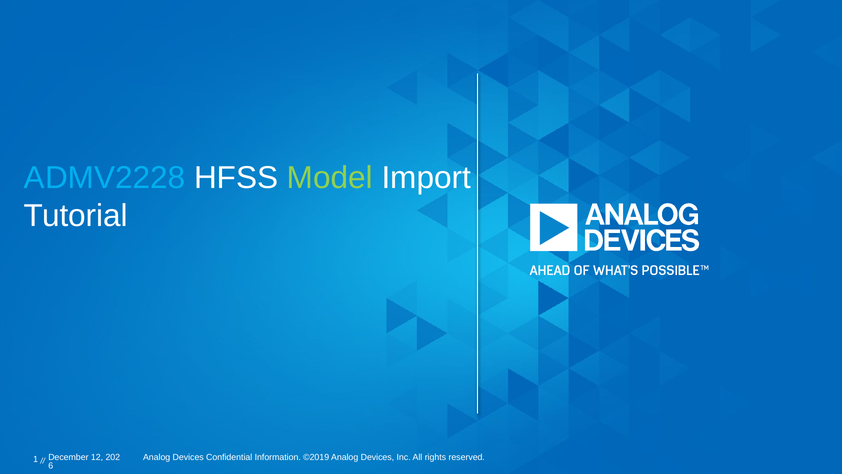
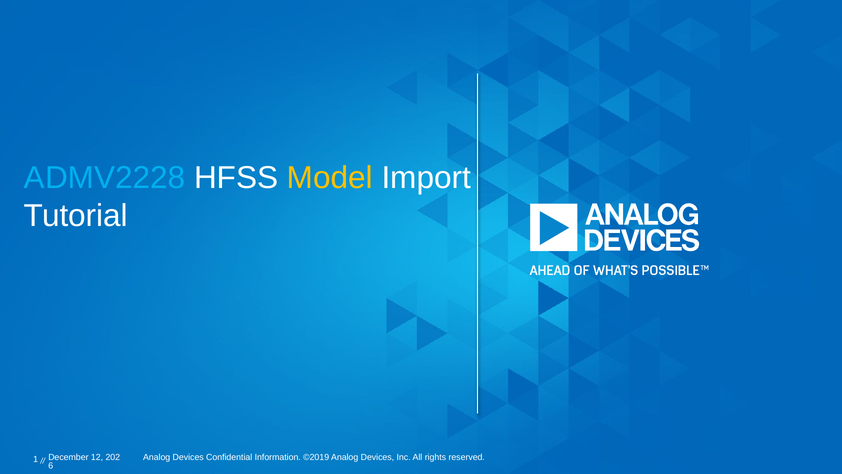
Model colour: light green -> yellow
